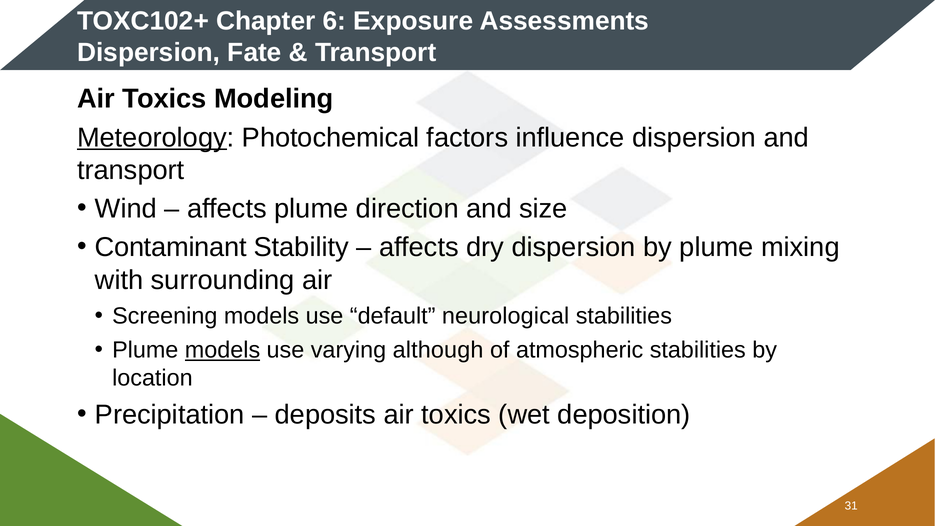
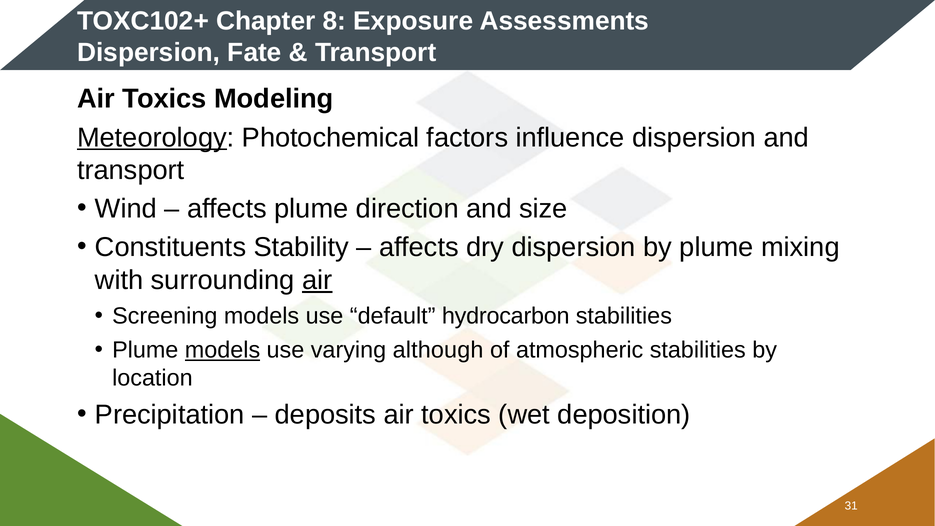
6: 6 -> 8
Contaminant: Contaminant -> Constituents
air at (317, 280) underline: none -> present
neurological: neurological -> hydrocarbon
